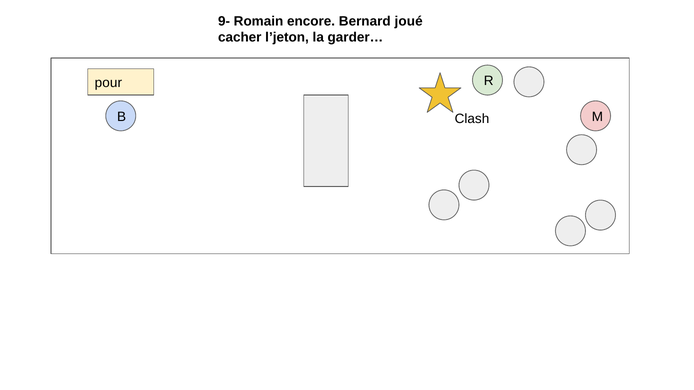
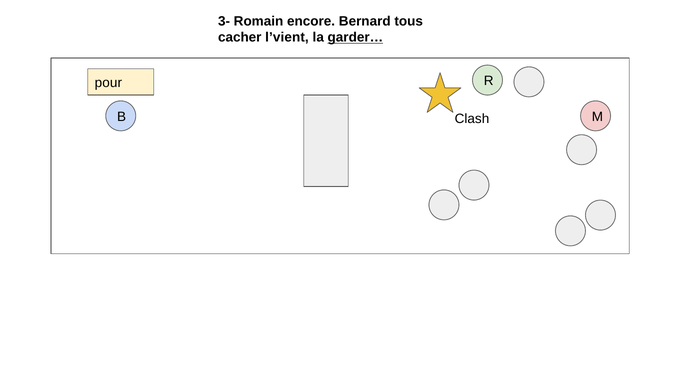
9-: 9- -> 3-
joué: joué -> tous
l’jeton: l’jeton -> l’vient
garder… underline: none -> present
